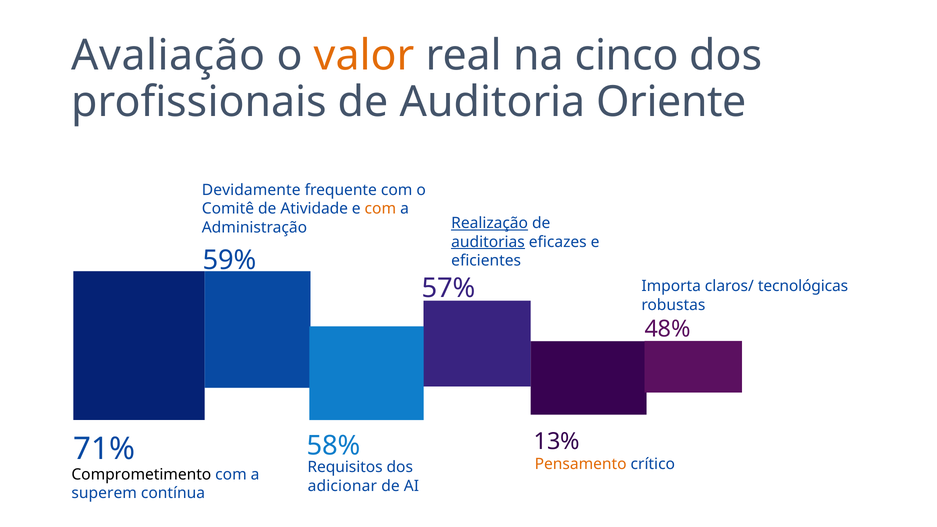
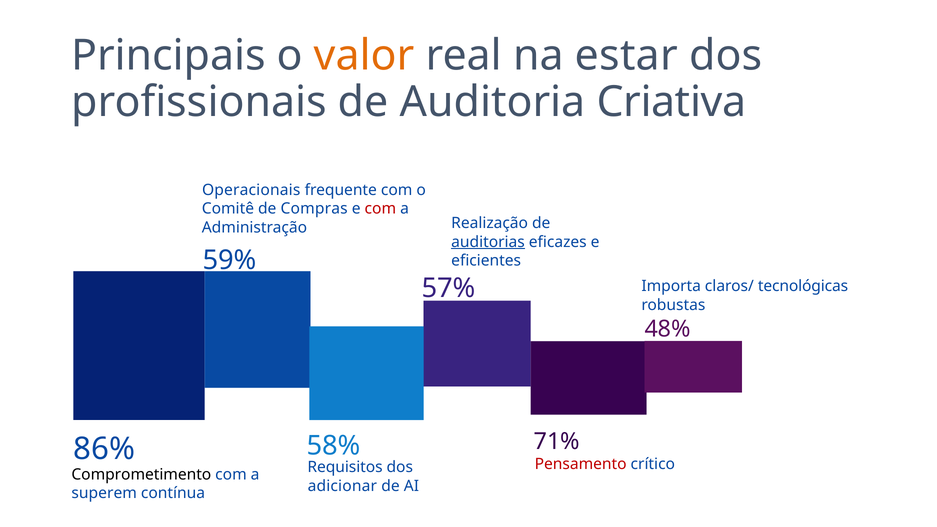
Avaliação: Avaliação -> Principais
cinco: cinco -> estar
Oriente: Oriente -> Criativa
Devidamente: Devidamente -> Operacionais
Atividade: Atividade -> Compras
com at (380, 209) colour: orange -> red
Realização underline: present -> none
71%: 71% -> 86%
13%: 13% -> 71%
Pensamento colour: orange -> red
